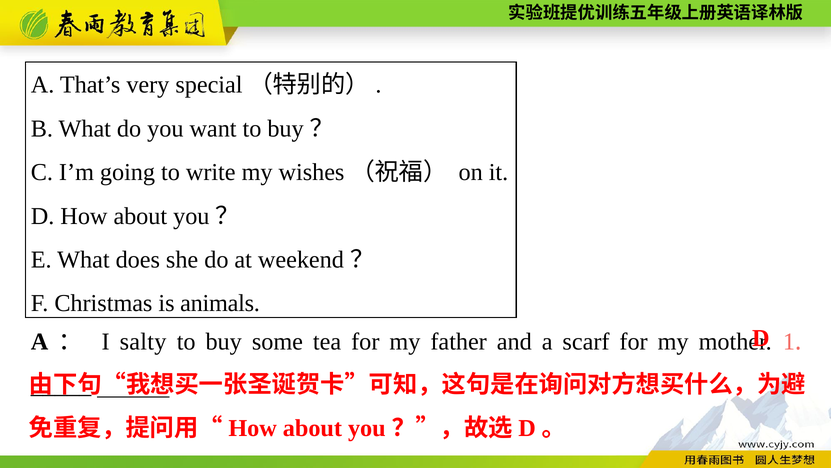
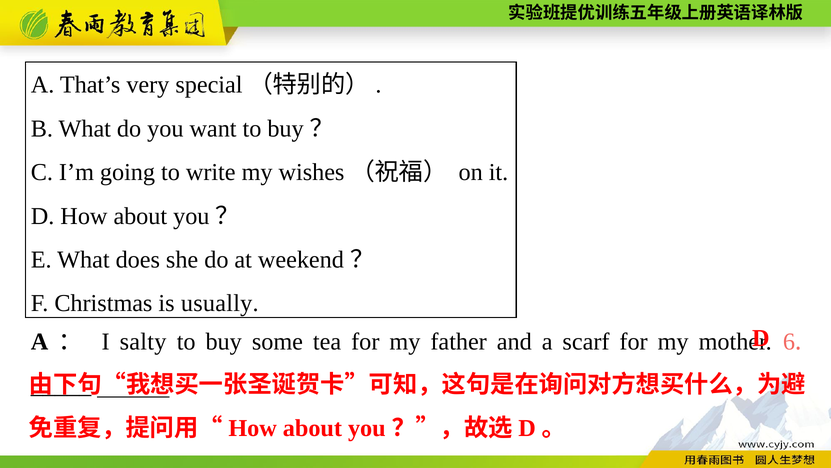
animals: animals -> usually
1: 1 -> 6
